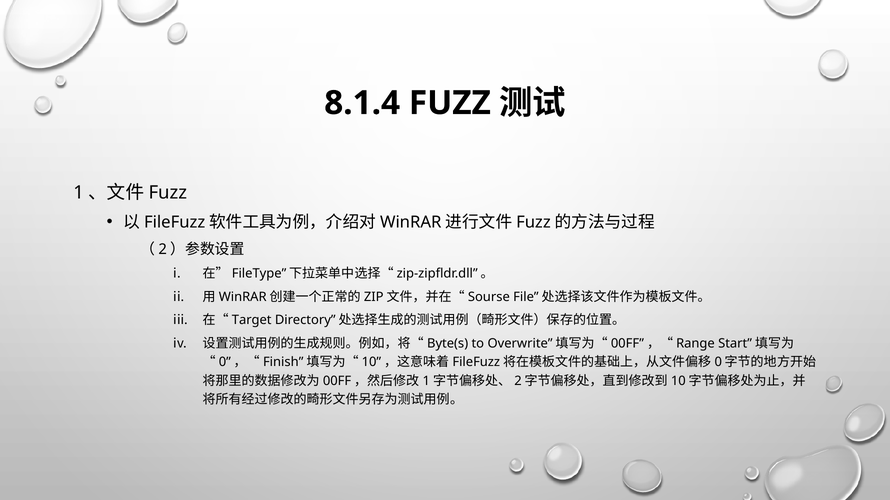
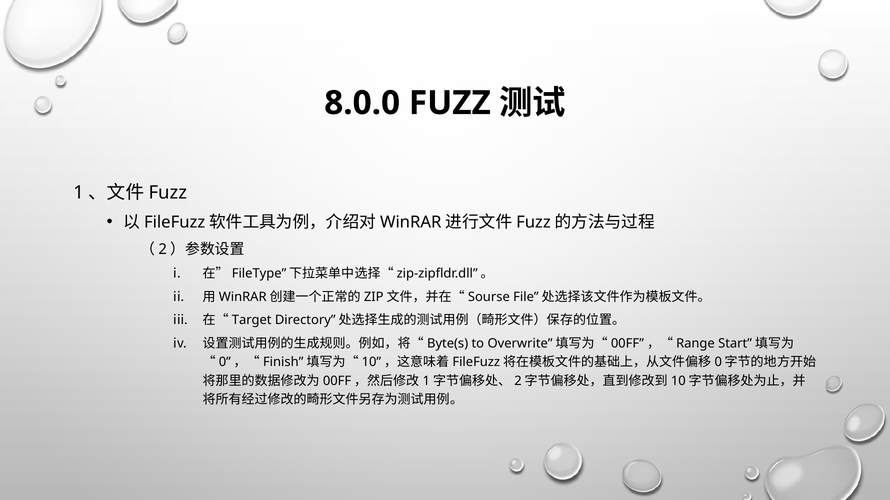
8.1.4: 8.1.4 -> 8.0.0
